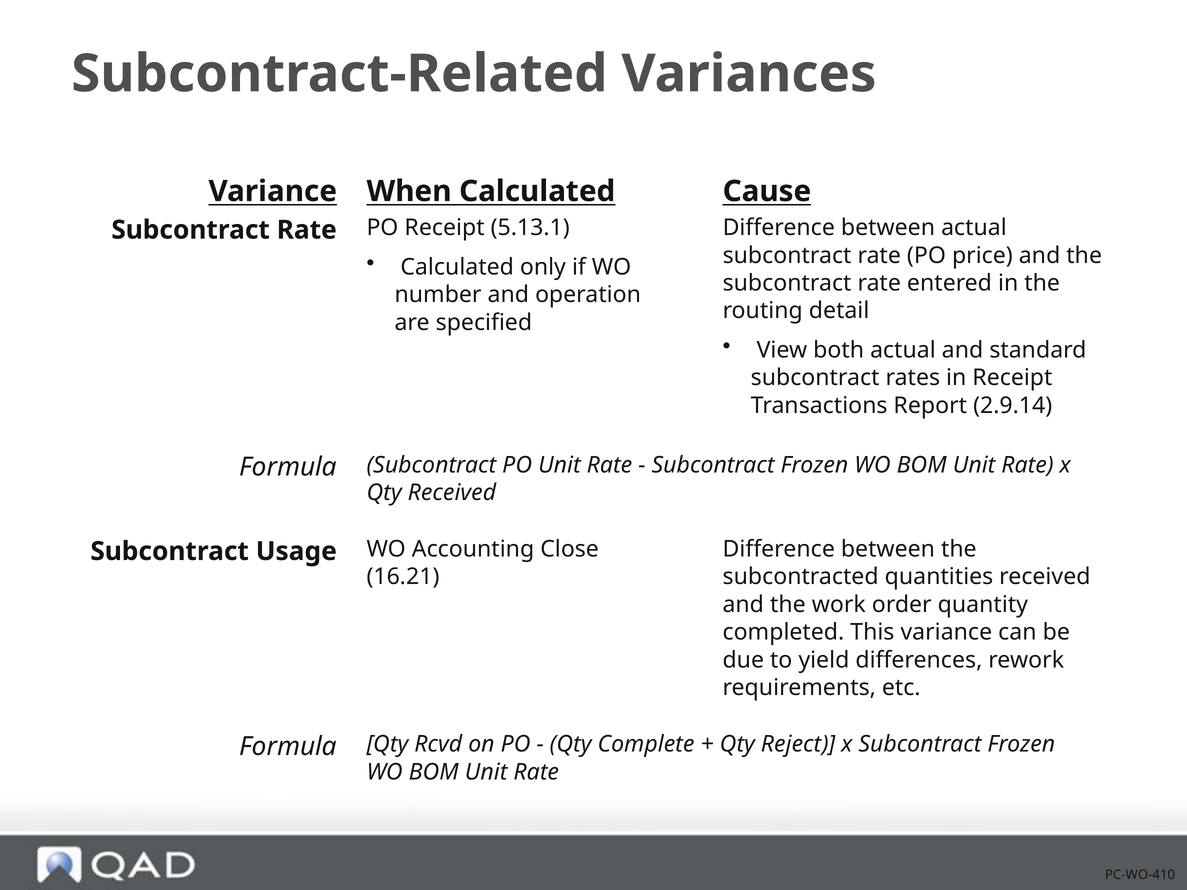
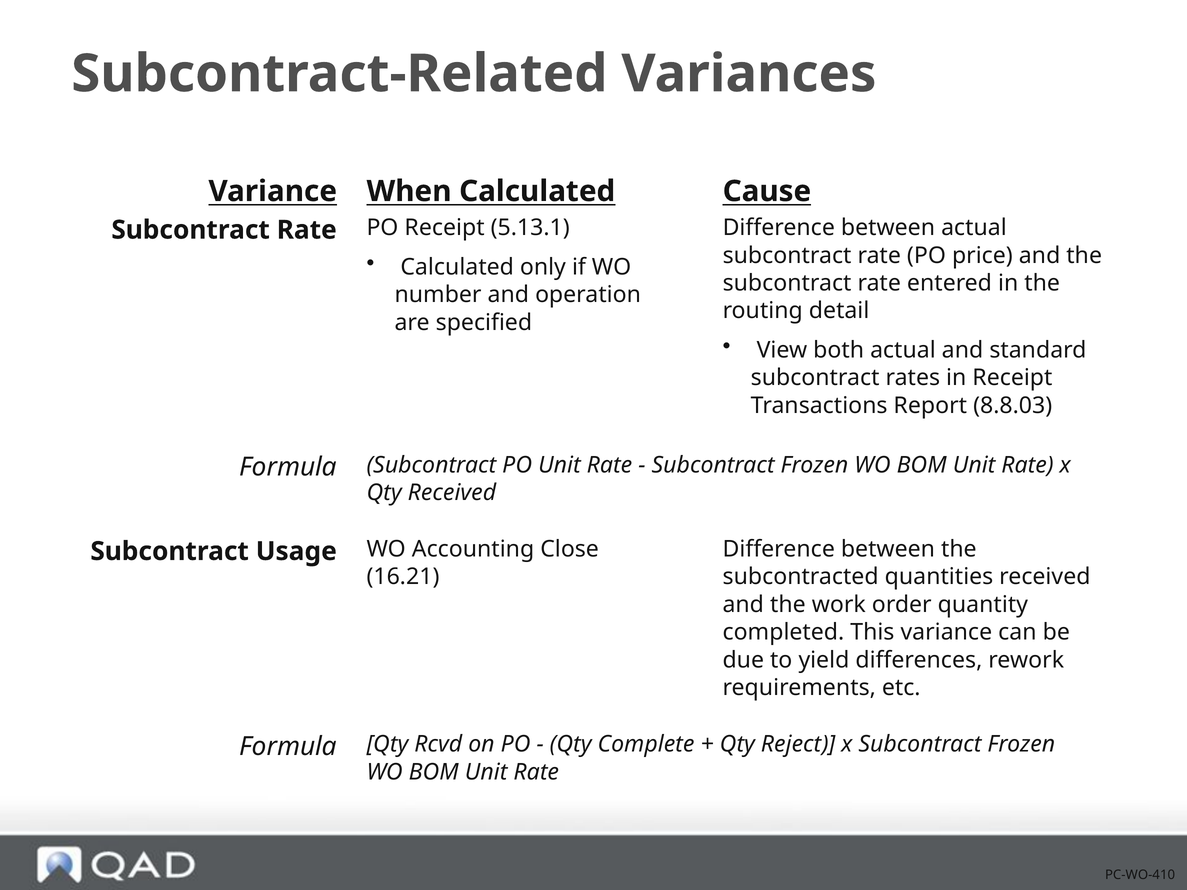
2.9.14: 2.9.14 -> 8.8.03
